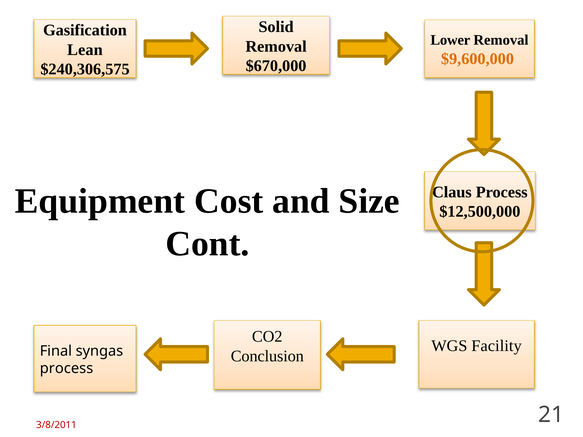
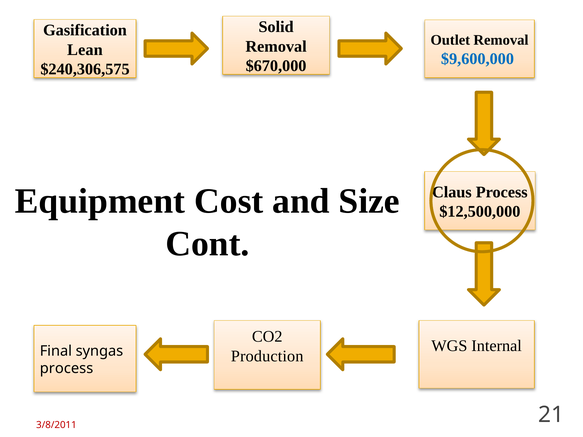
Lower: Lower -> Outlet
$9,600,000 colour: orange -> blue
Facility: Facility -> Internal
Conclusion: Conclusion -> Production
